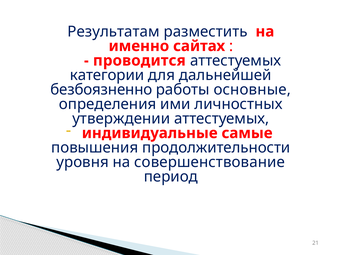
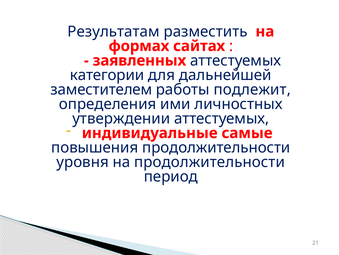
именно: именно -> формах
проводится: проводится -> заявленных
безбоязненно: безбоязненно -> заместителем
основные: основные -> подлежит
на совершенствование: совершенствование -> продолжительности
